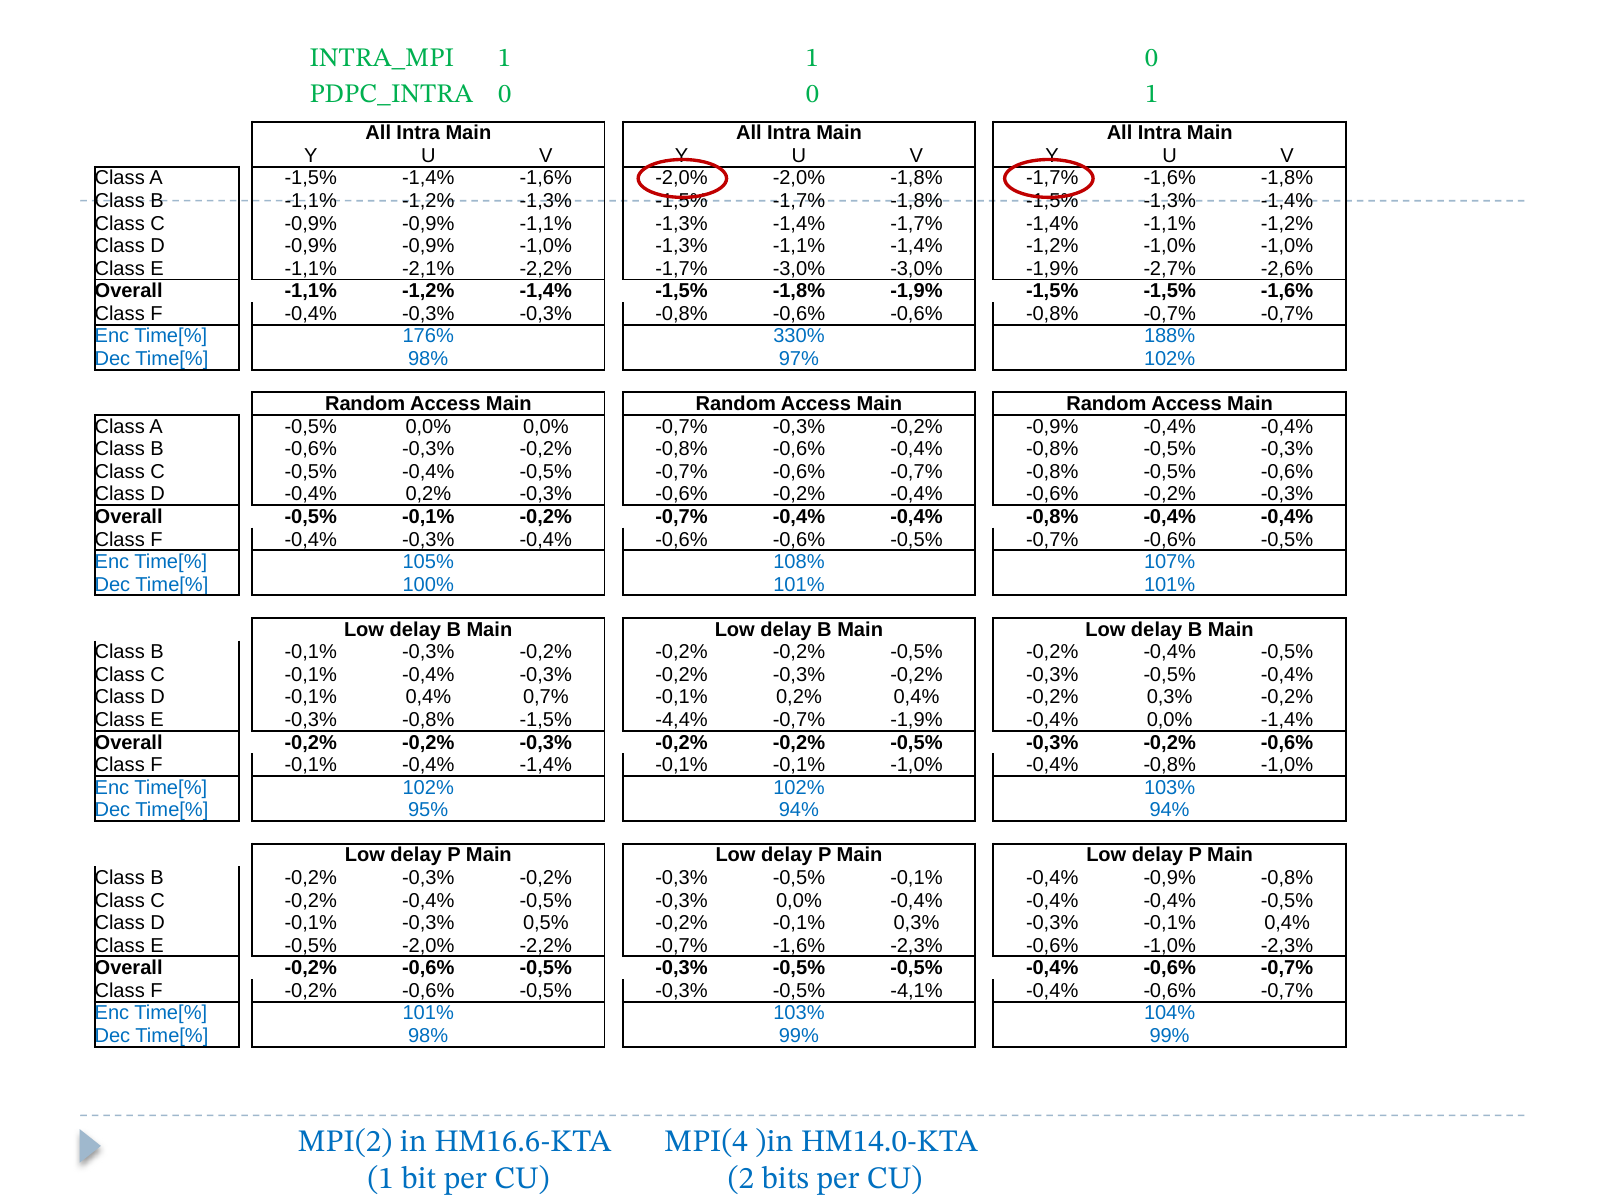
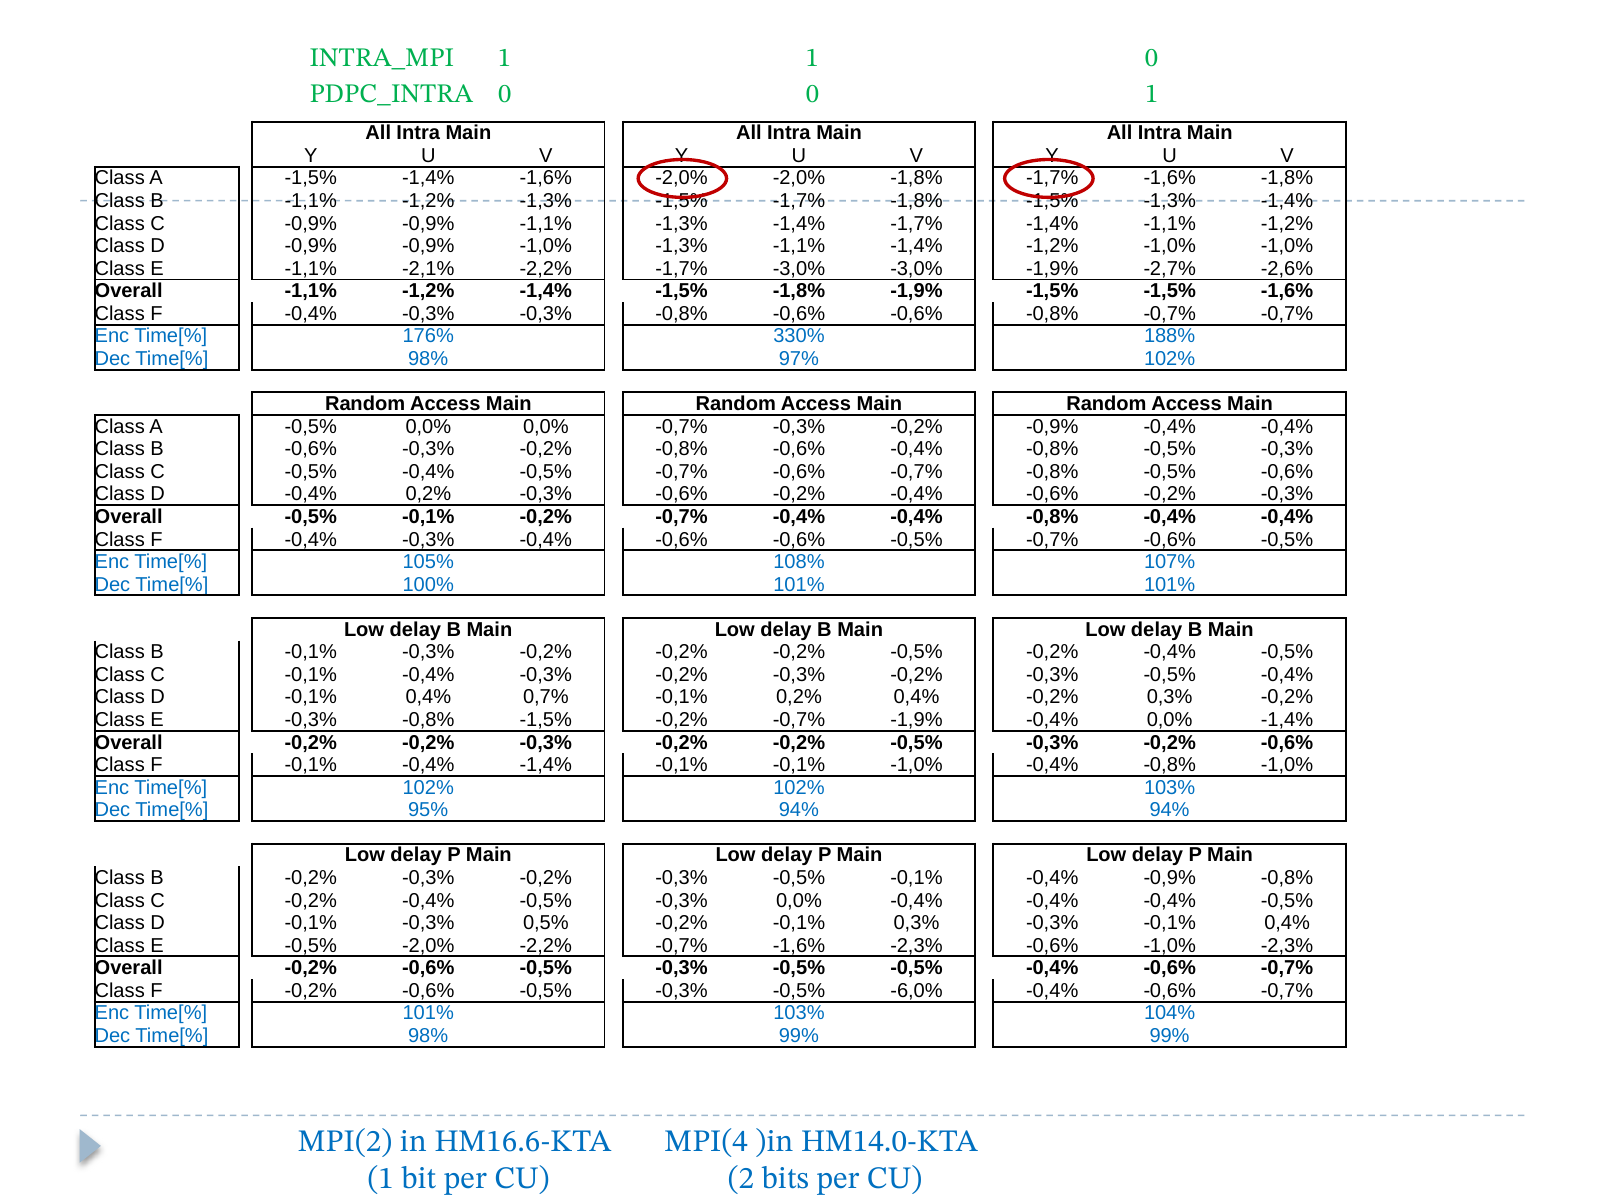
-1,5% -4,4%: -4,4% -> -0,2%
-4,1%: -4,1% -> -6,0%
